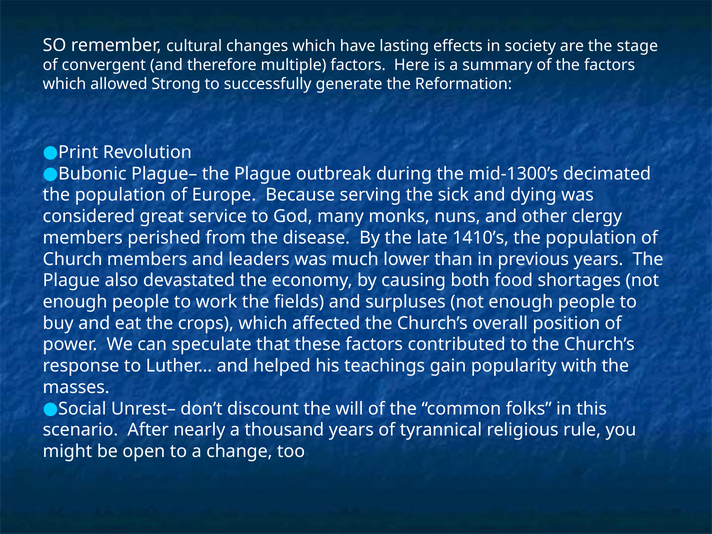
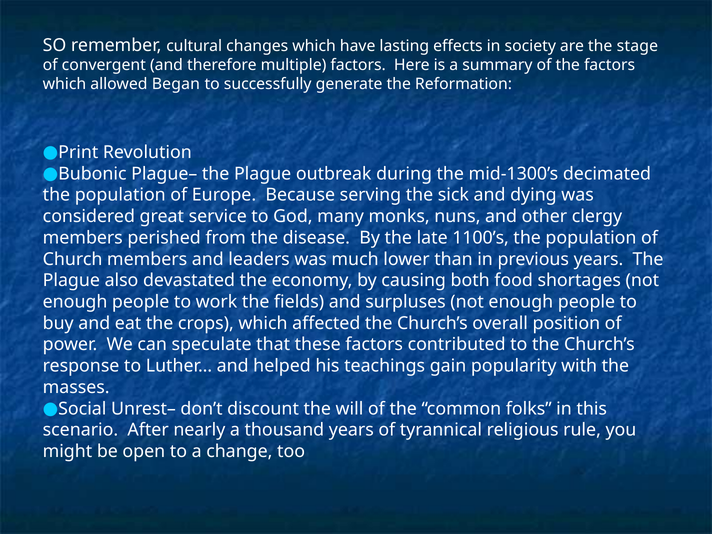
Strong: Strong -> Began
1410’s: 1410’s -> 1100’s
